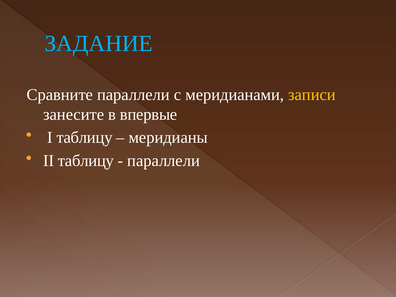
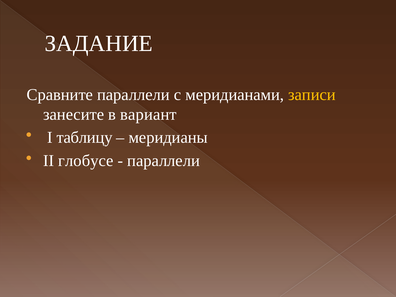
ЗАДАНИЕ colour: light blue -> white
впервые: впервые -> вариант
II таблицу: таблицу -> глобусе
